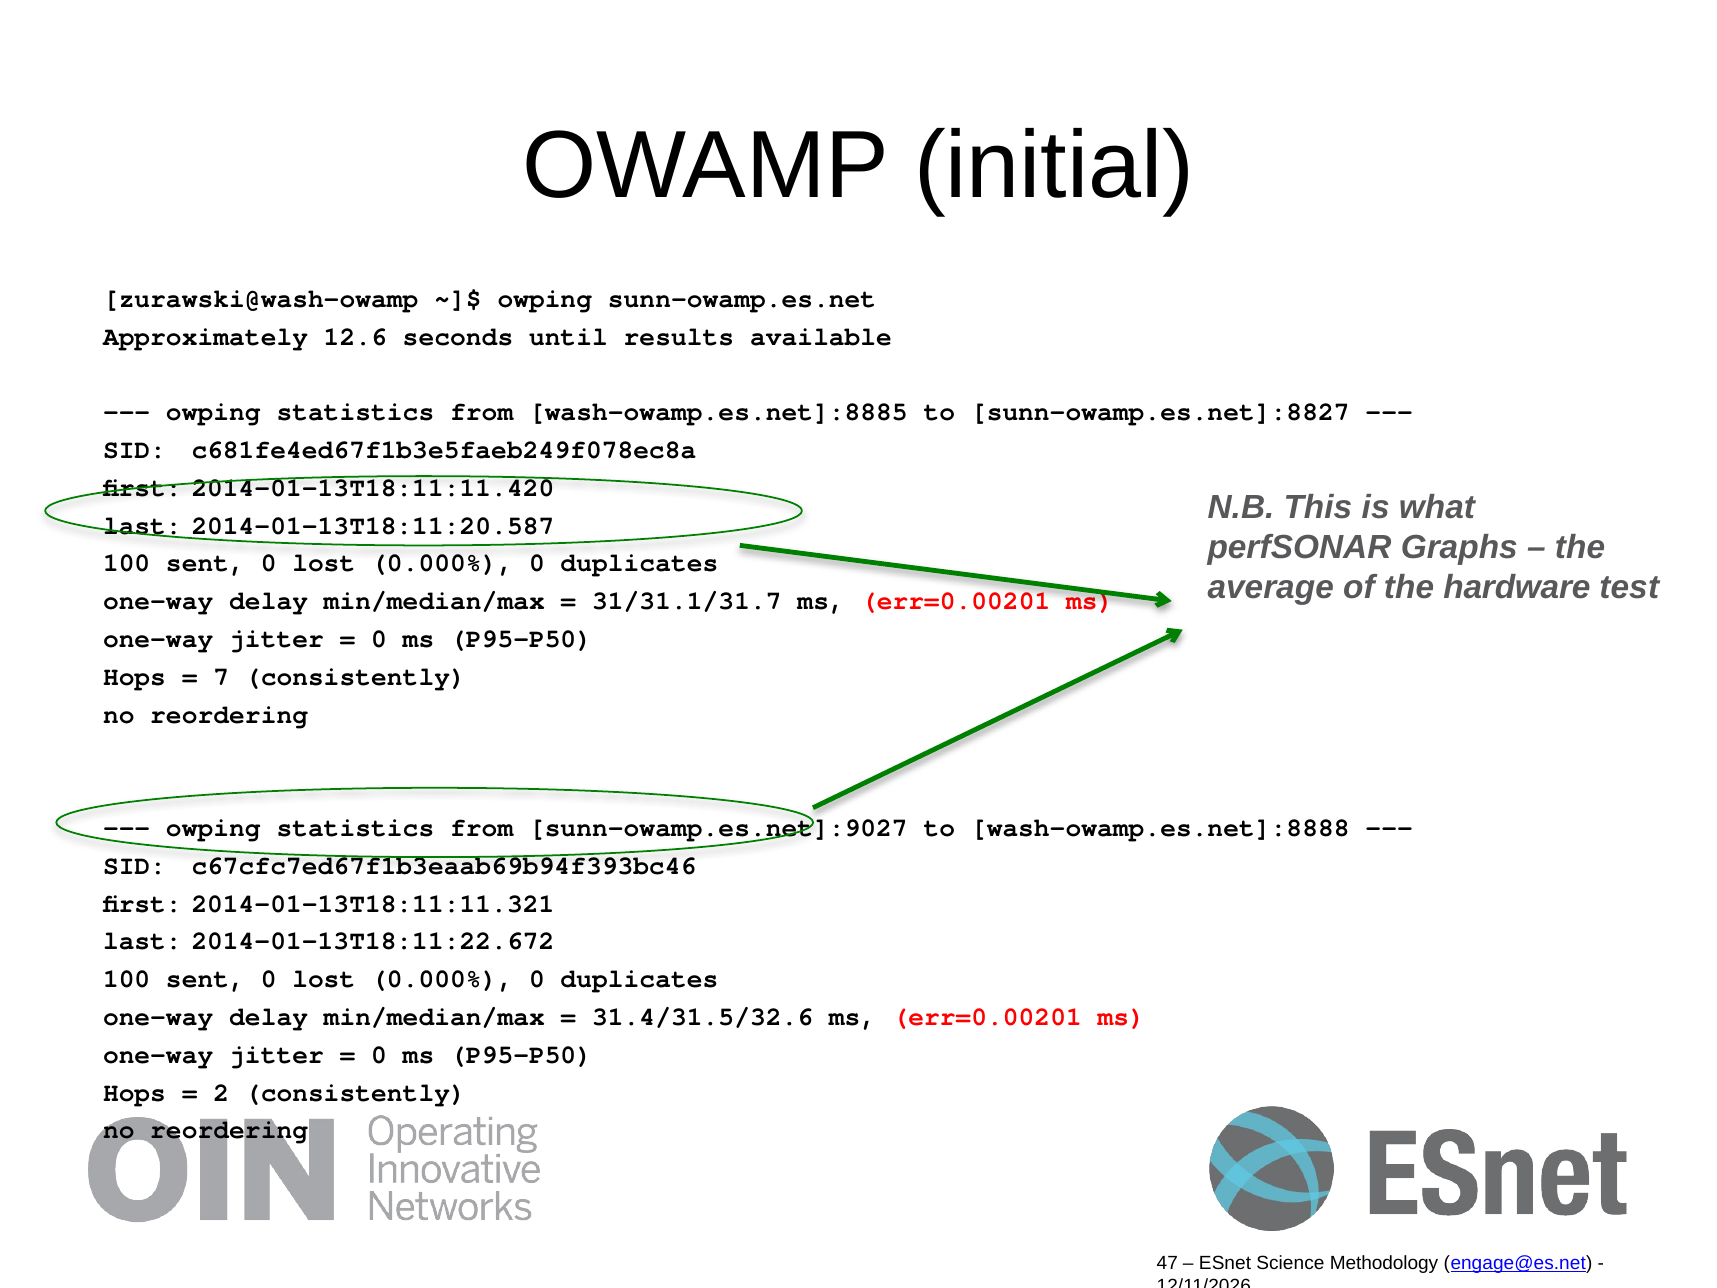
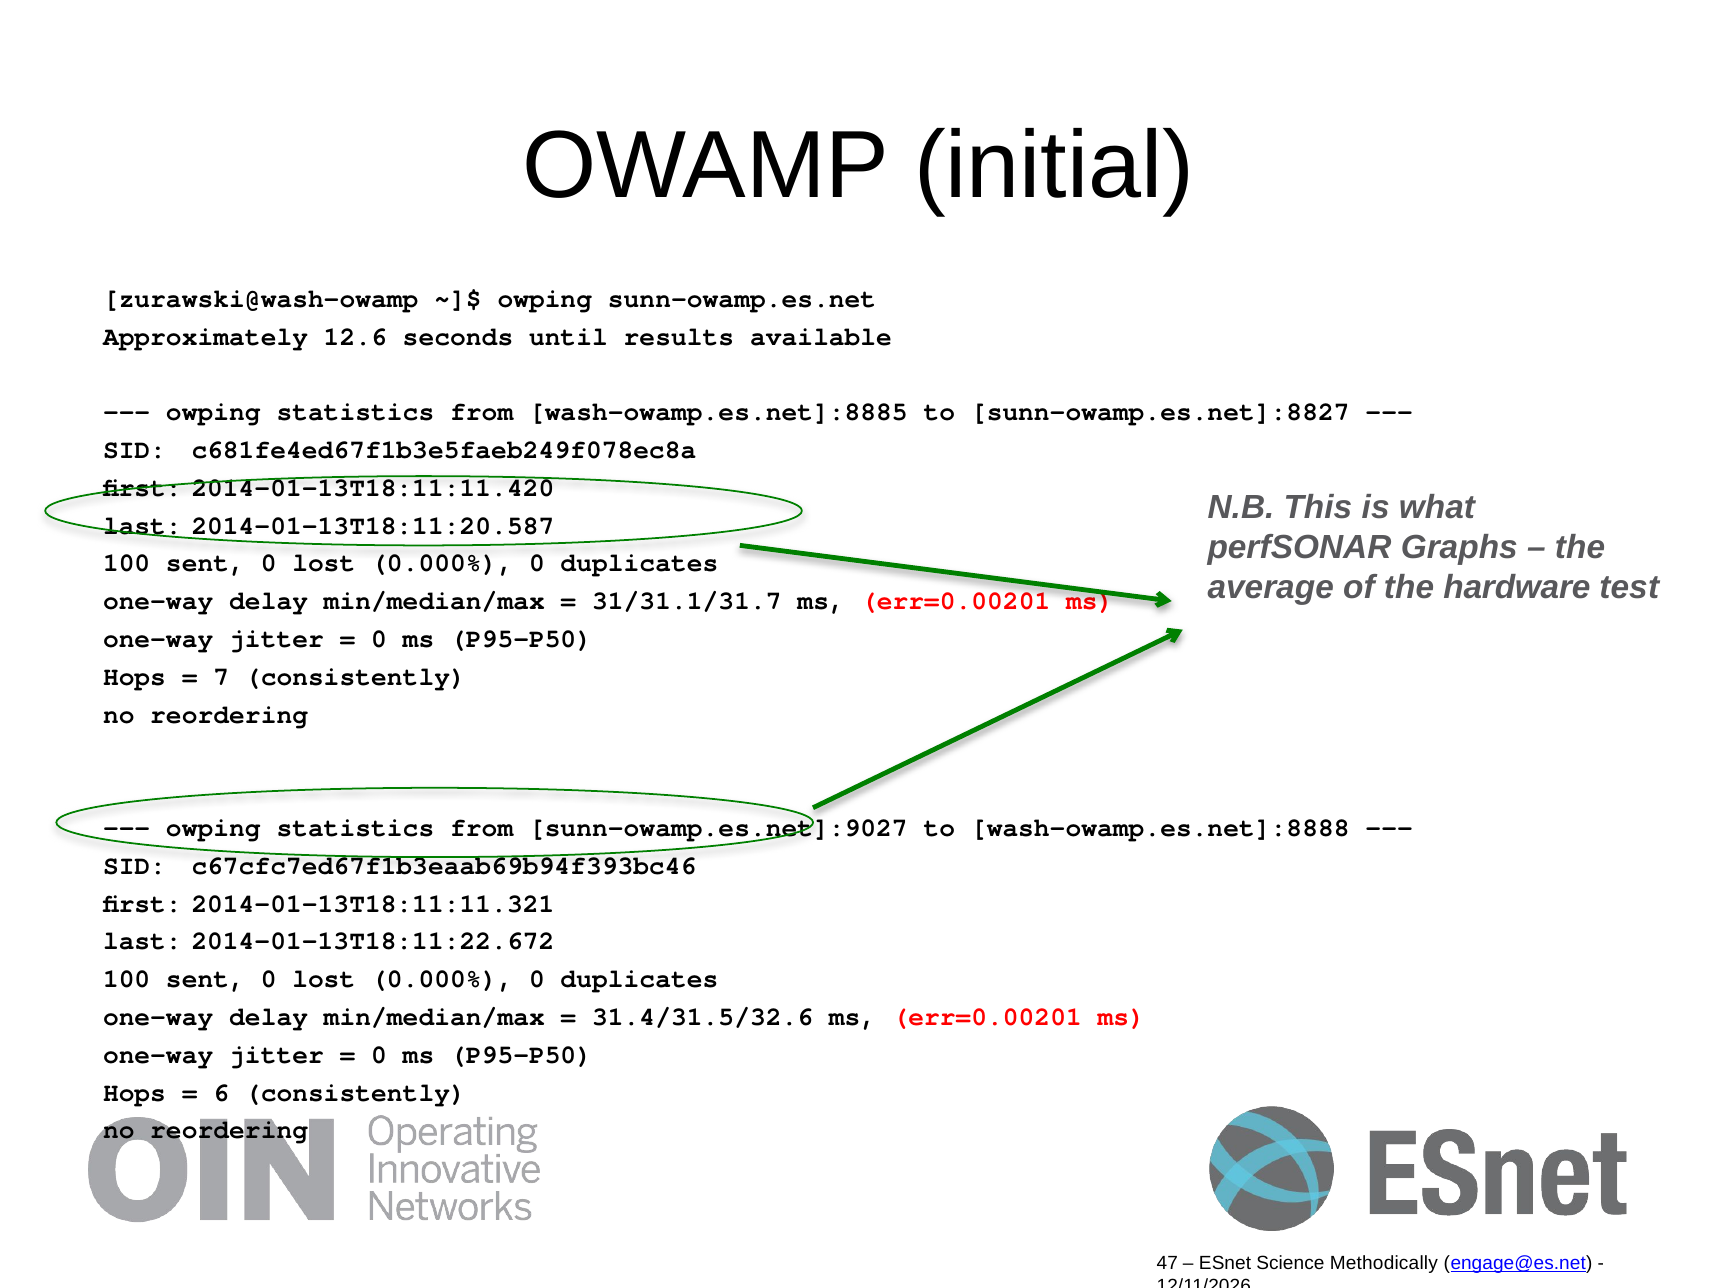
2: 2 -> 6
Methodology: Methodology -> Methodically
